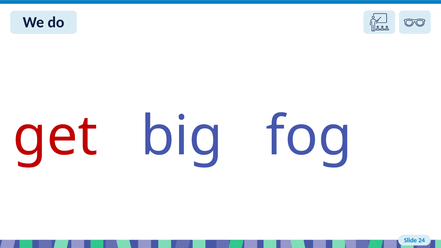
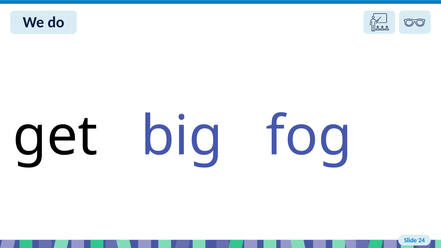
get colour: red -> black
